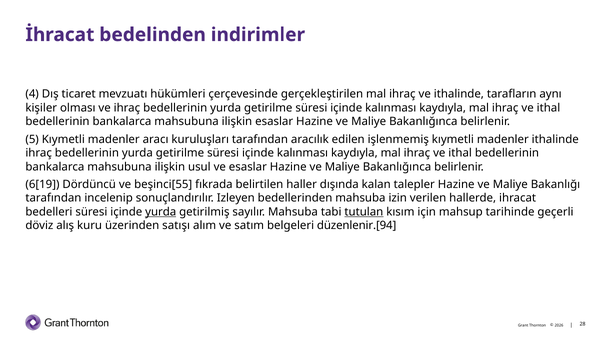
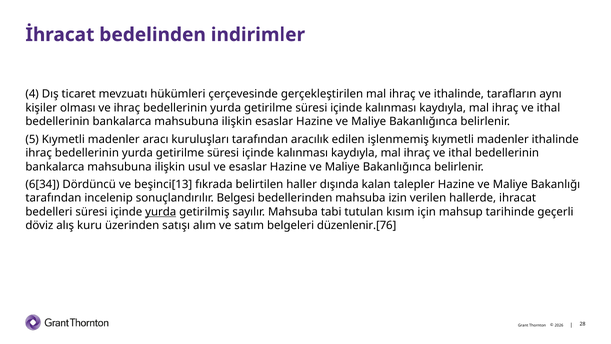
6[19: 6[19 -> 6[34
beşinci[55: beşinci[55 -> beşinci[13
Izleyen: Izleyen -> Belgesi
tutulan underline: present -> none
düzenlenir.[94: düzenlenir.[94 -> düzenlenir.[76
